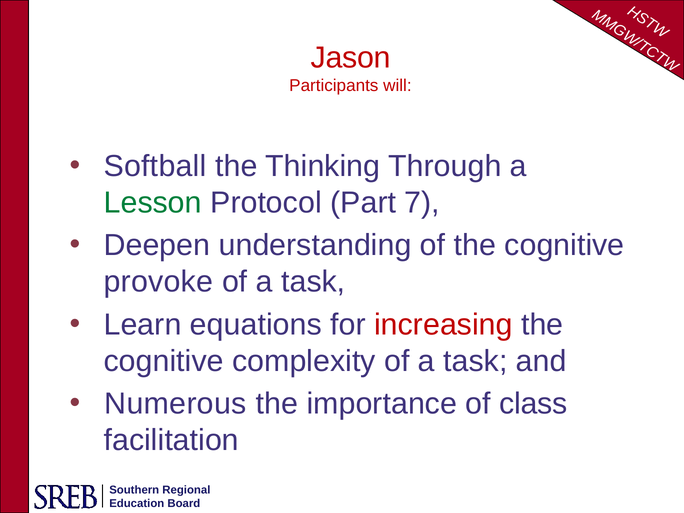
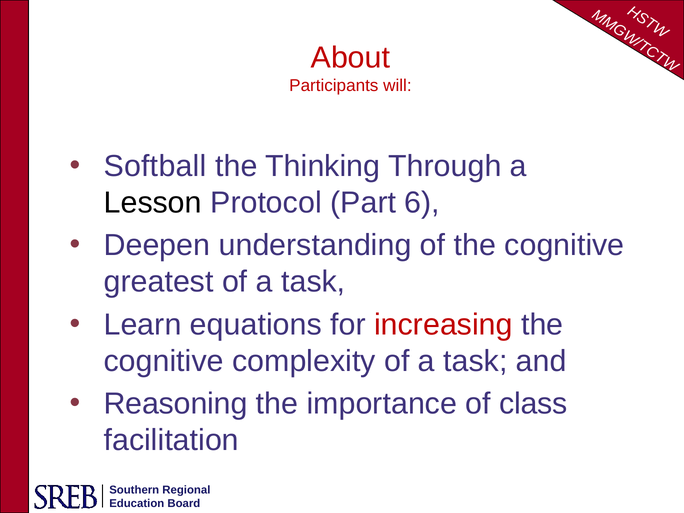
Jason: Jason -> About
Lesson colour: green -> black
7: 7 -> 6
provoke: provoke -> greatest
Numerous: Numerous -> Reasoning
